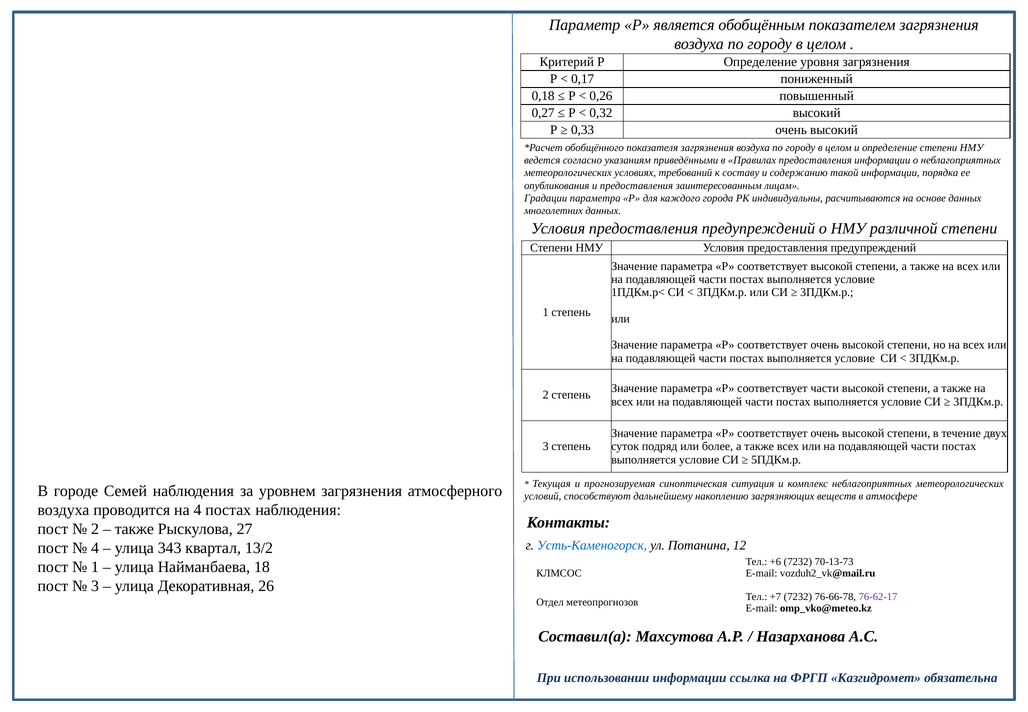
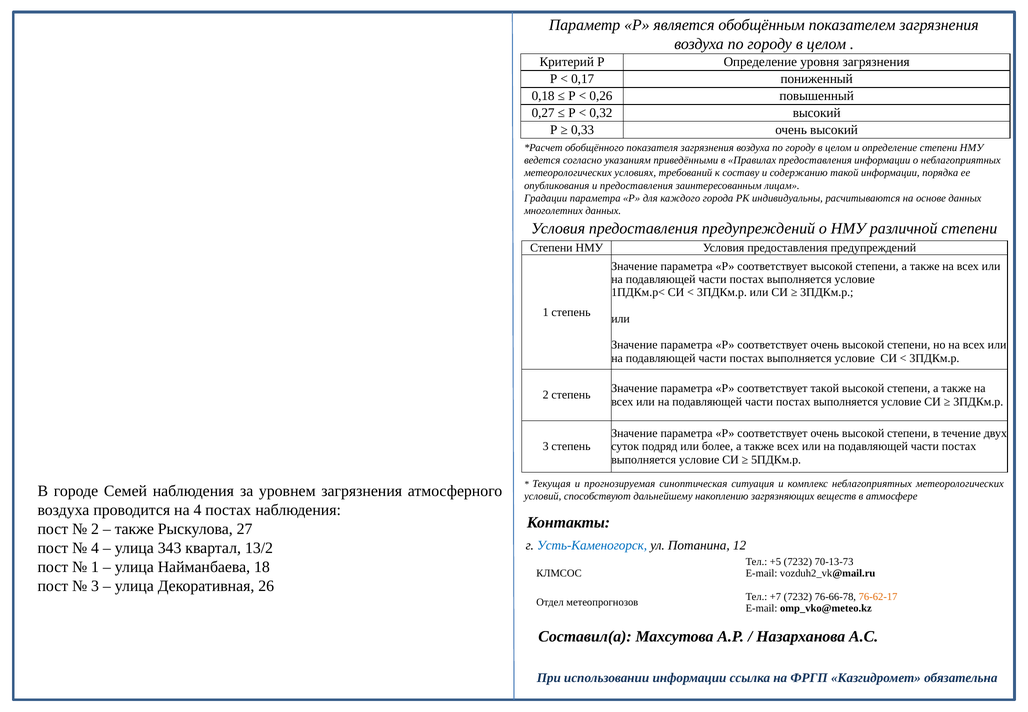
соответствует части: части -> такой
+6: +6 -> +5
76-62-17 colour: purple -> orange
